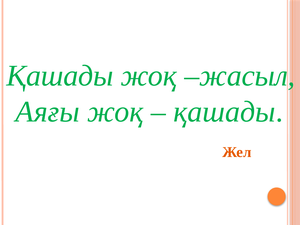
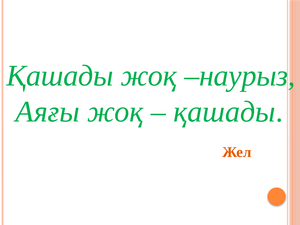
жасыл: жасыл -> наурыз
